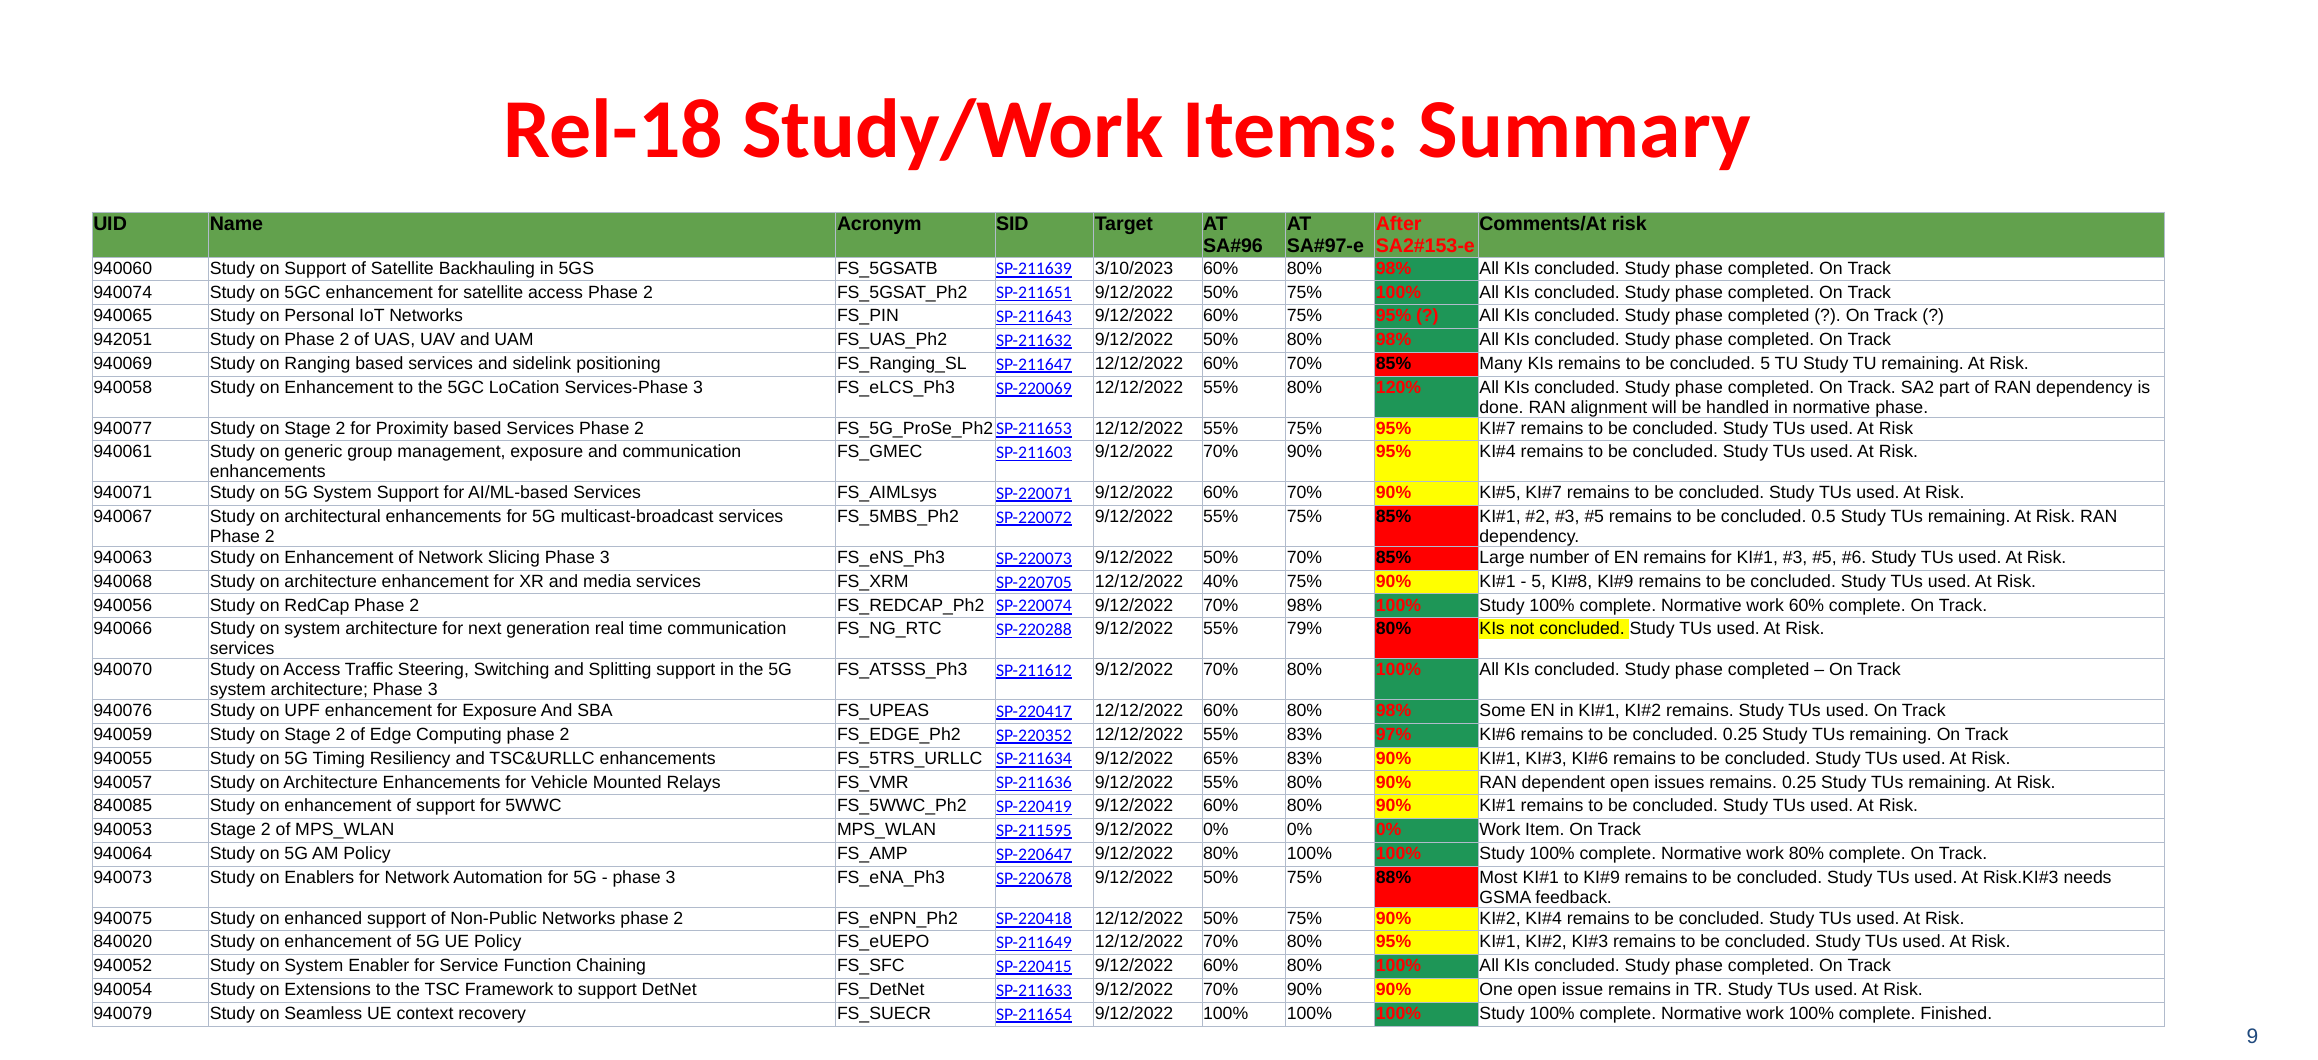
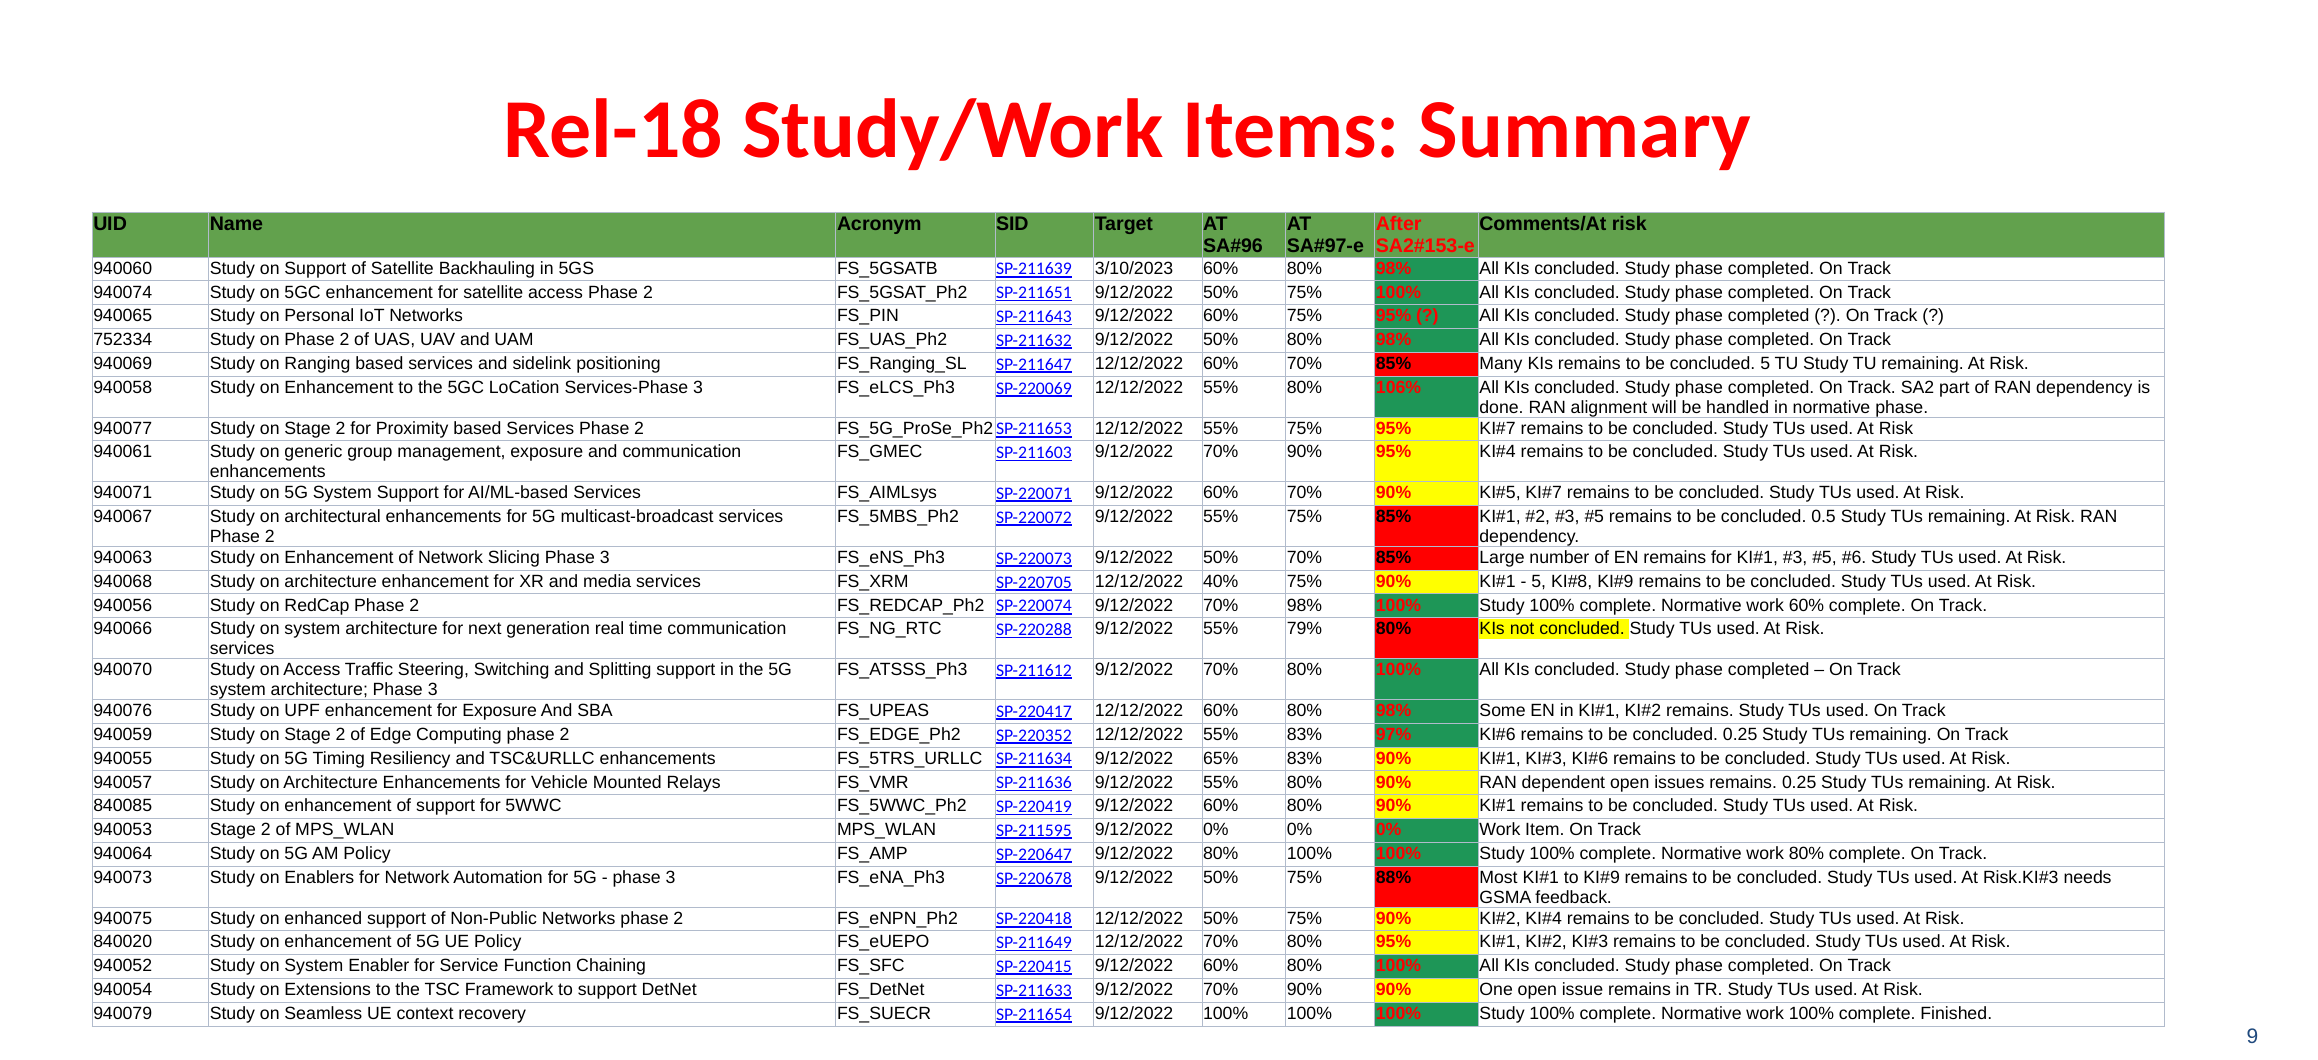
942051: 942051 -> 752334
120%: 120% -> 106%
